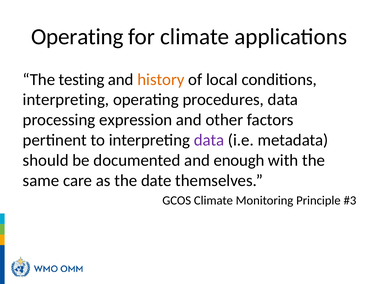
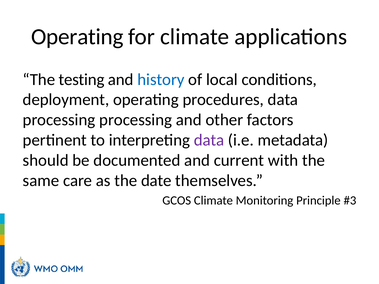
history colour: orange -> blue
interpreting at (66, 100): interpreting -> deployment
processing expression: expression -> processing
enough: enough -> current
